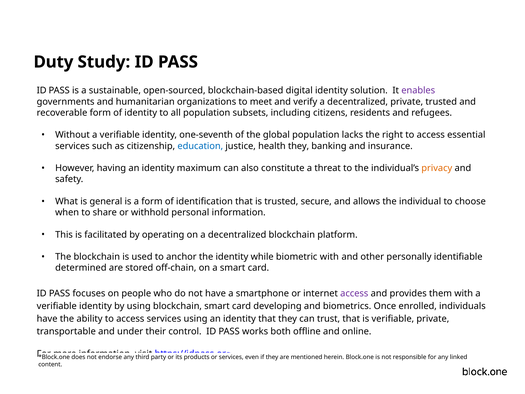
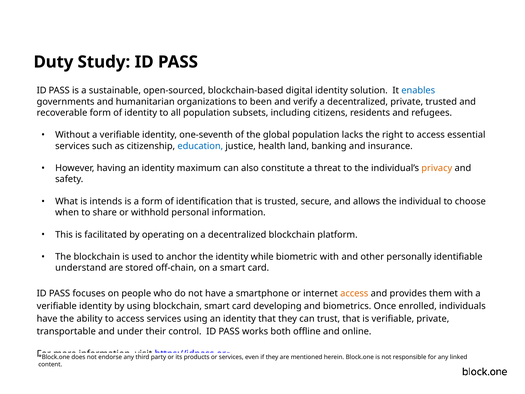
enables colour: purple -> blue
meet: meet -> been
health they: they -> land
general: general -> intends
determined: determined -> understand
access at (354, 293) colour: purple -> orange
